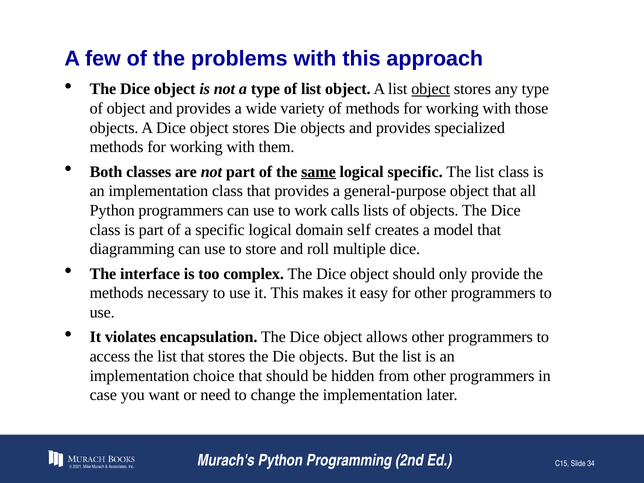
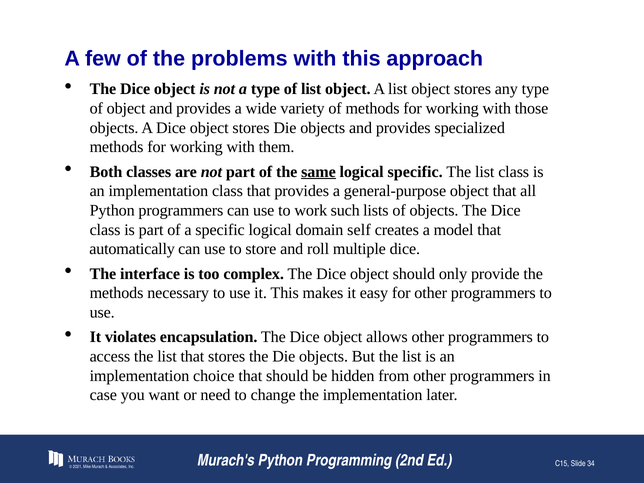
object at (431, 89) underline: present -> none
calls: calls -> such
diagramming: diagramming -> automatically
